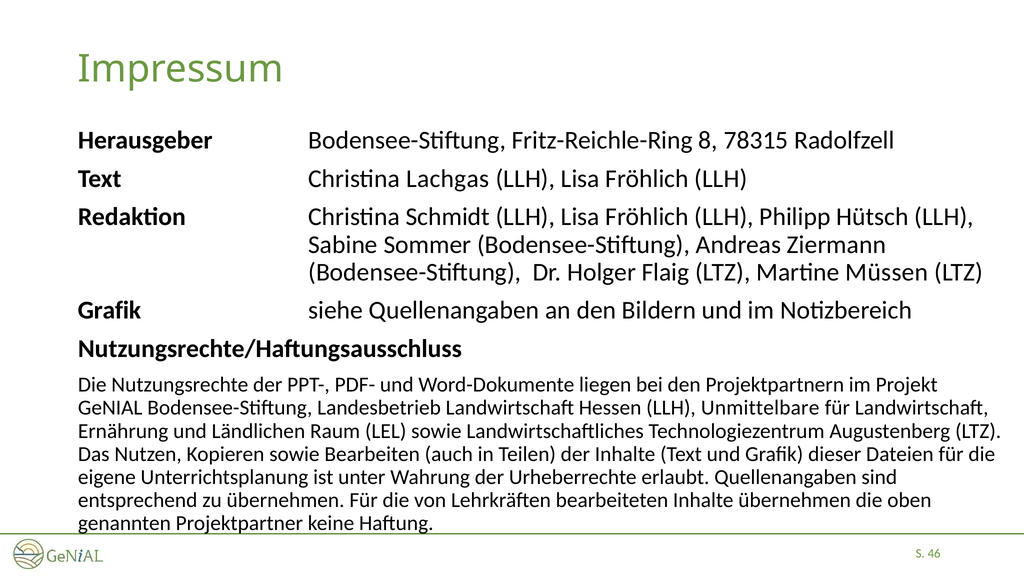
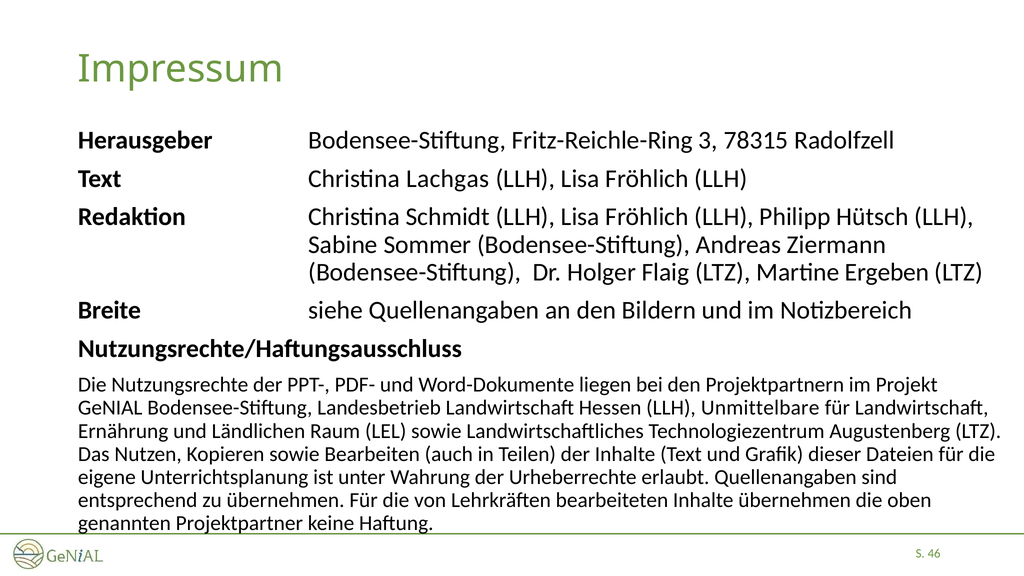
8: 8 -> 3
Müssen: Müssen -> Ergeben
Grafik at (109, 311): Grafik -> Breite
